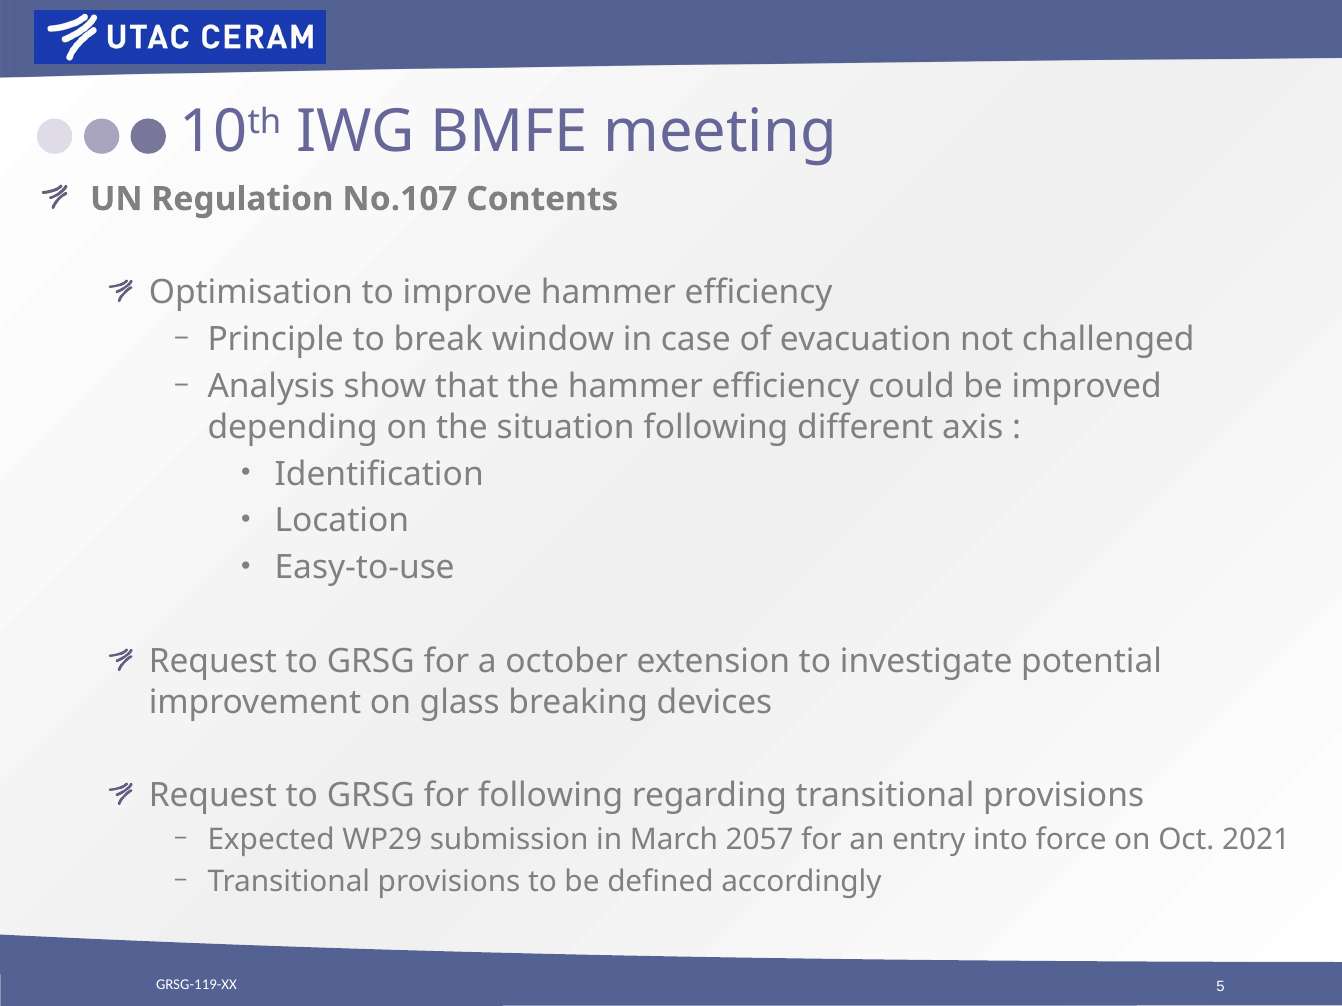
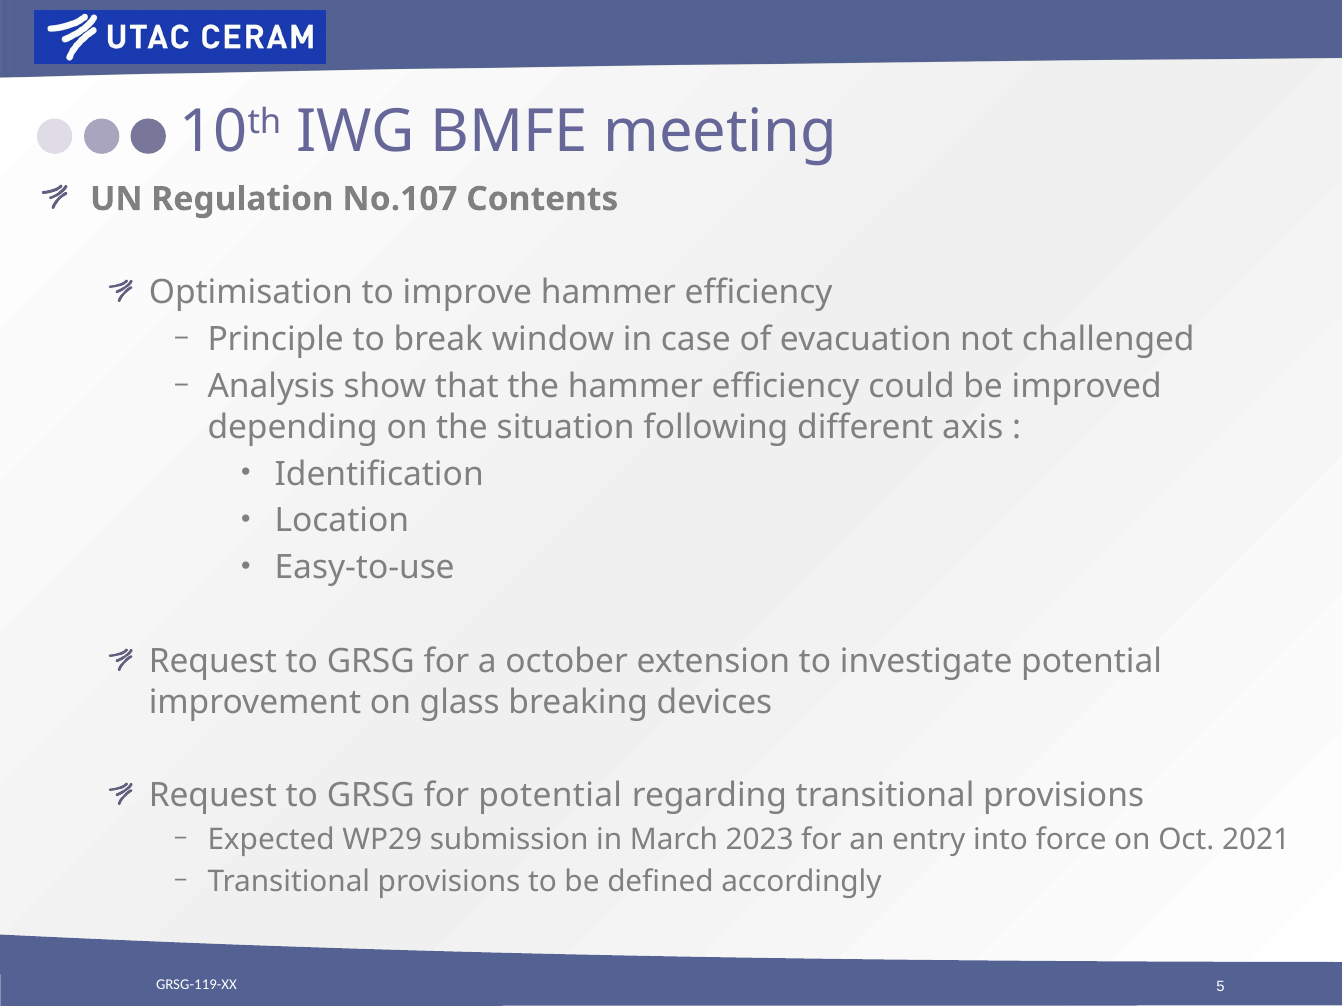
for following: following -> potential
2057: 2057 -> 2023
